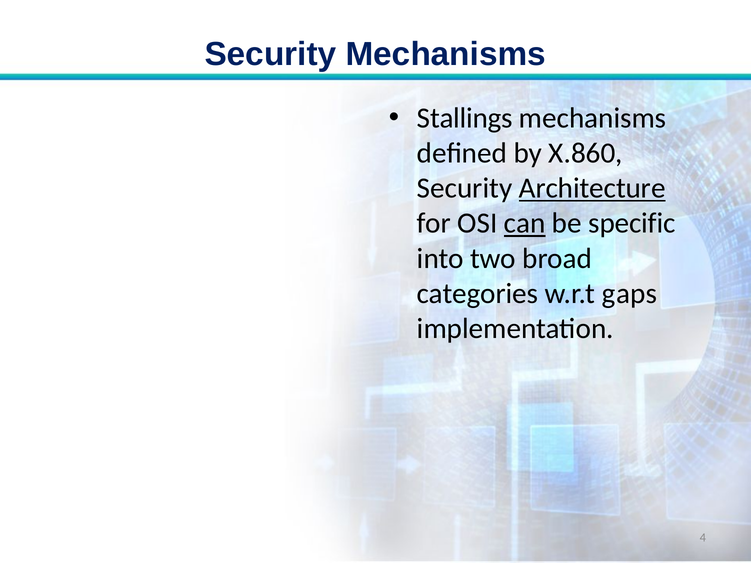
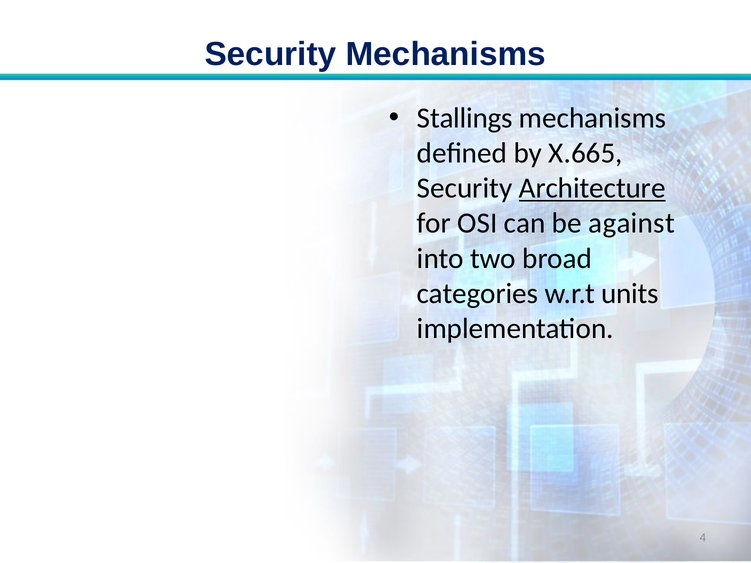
X.860: X.860 -> X.665
can underline: present -> none
specific: specific -> against
gaps: gaps -> units
